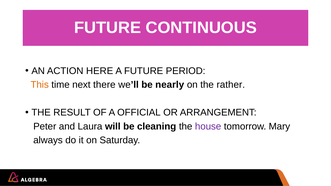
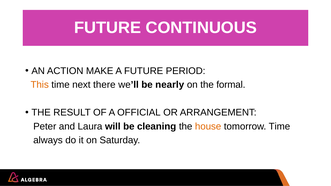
HERE: HERE -> MAKE
rather: rather -> formal
house colour: purple -> orange
tomorrow Mary: Mary -> Time
